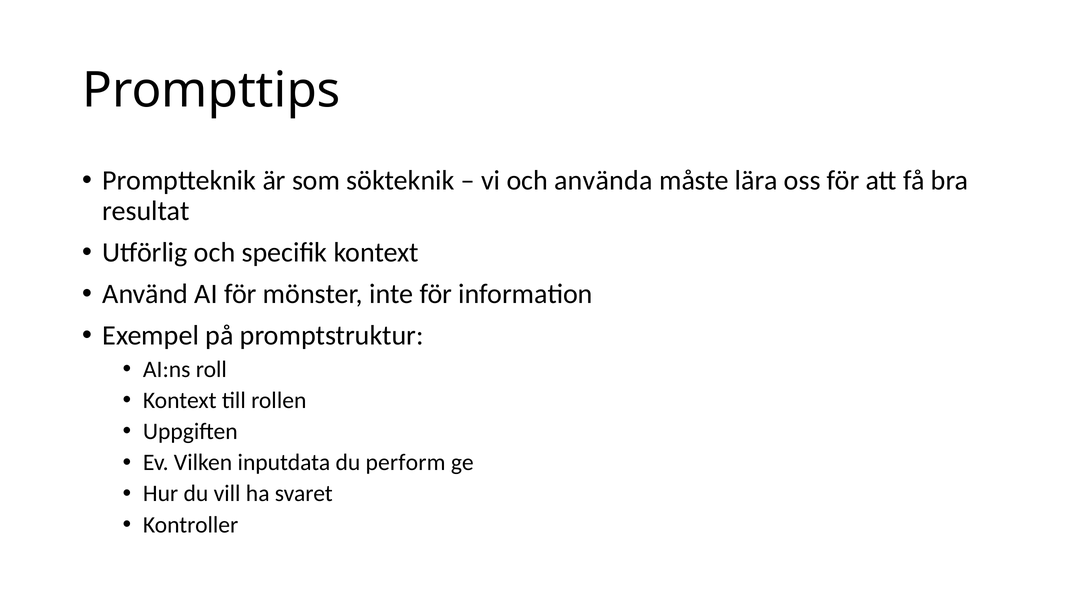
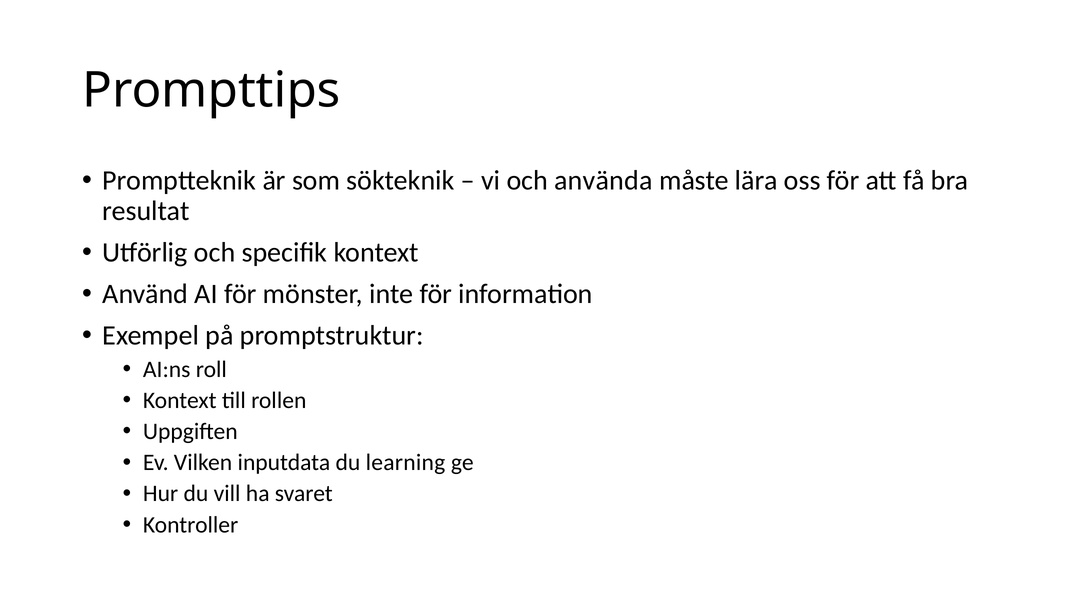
perform: perform -> learning
